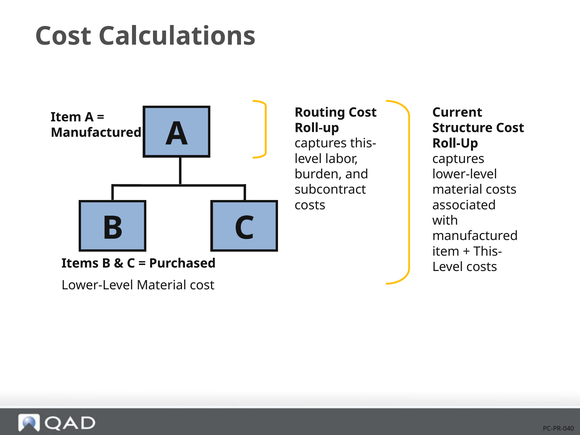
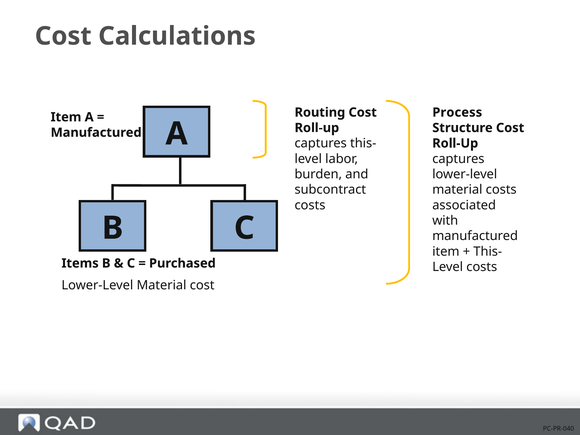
Current: Current -> Process
